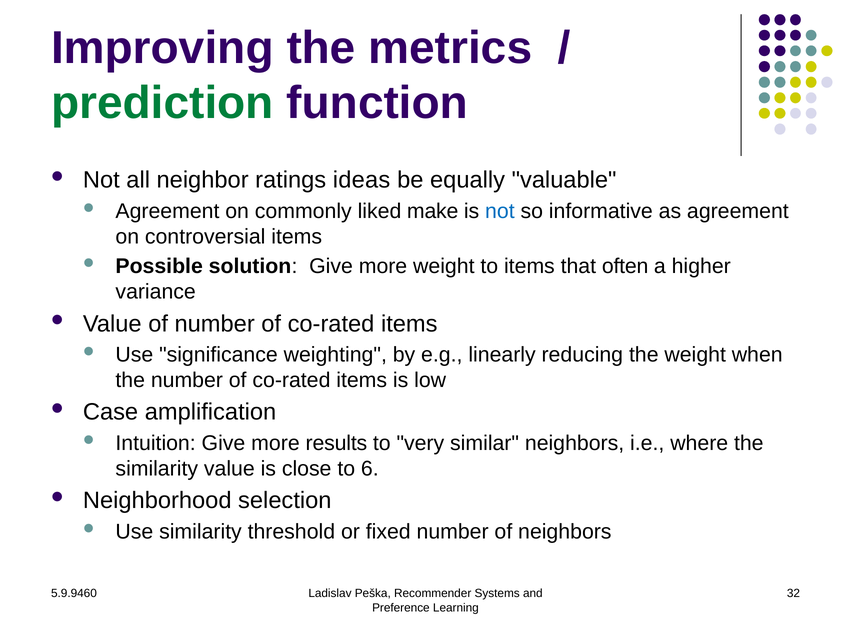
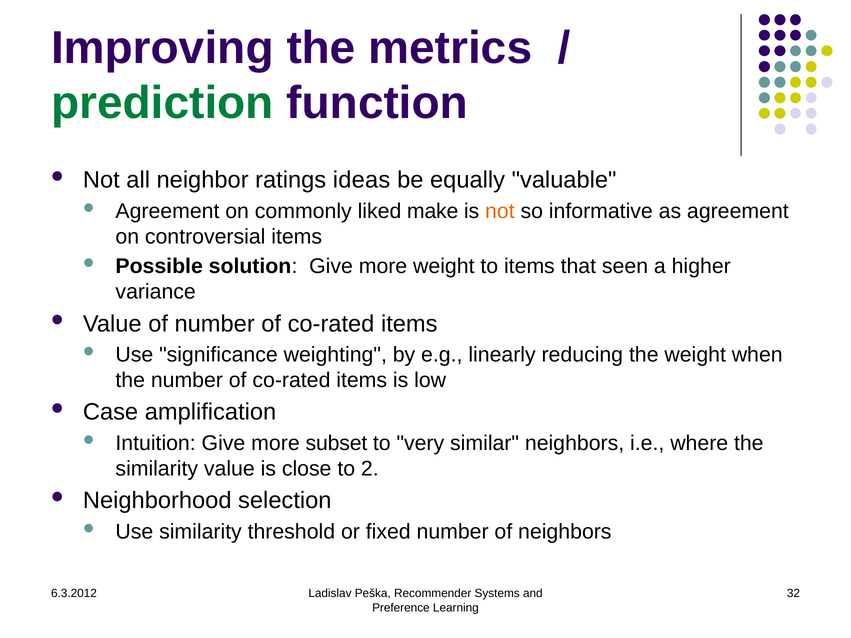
not at (500, 211) colour: blue -> orange
often: often -> seen
results: results -> subset
6: 6 -> 2
5.9.9460: 5.9.9460 -> 6.3.2012
